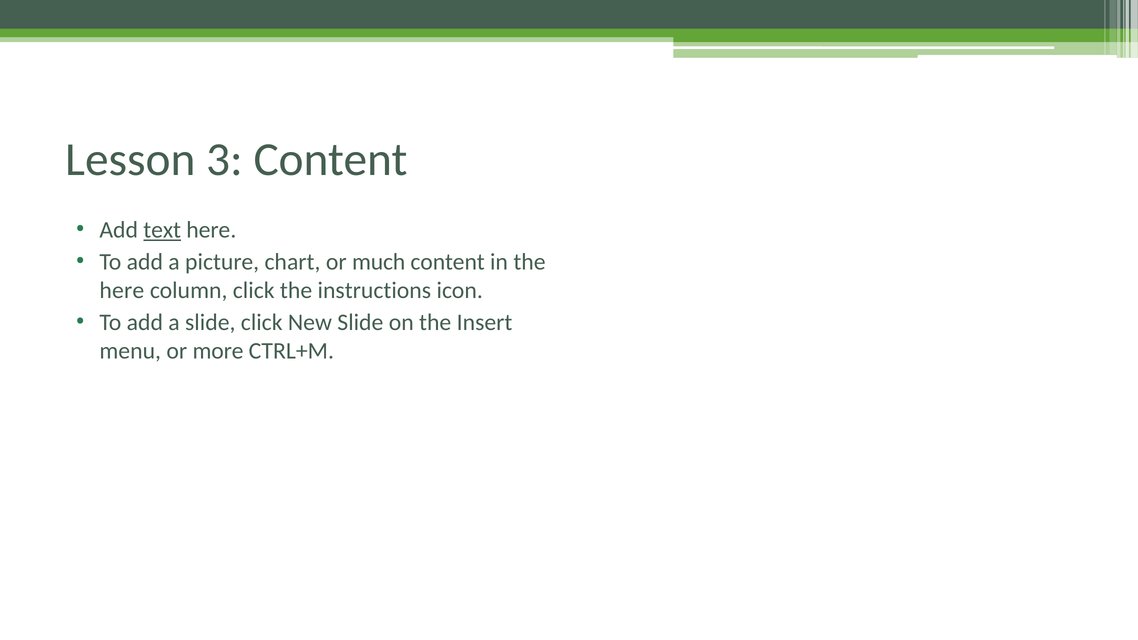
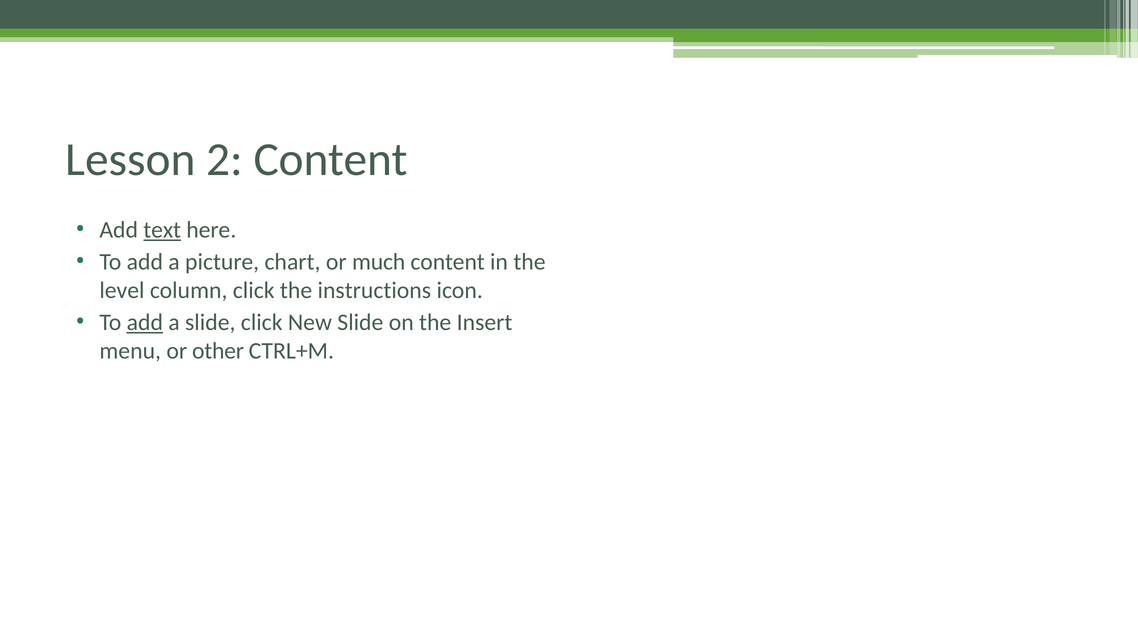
3: 3 -> 2
here at (122, 291): here -> level
add at (145, 323) underline: none -> present
more: more -> other
